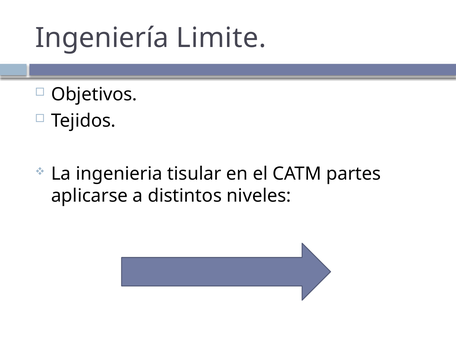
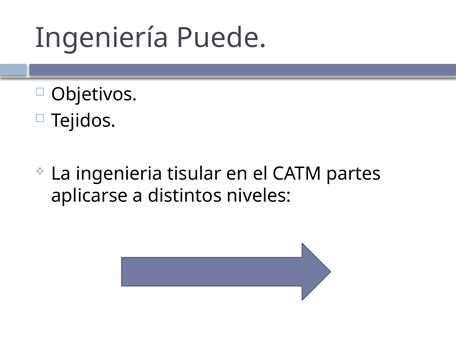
Limite: Limite -> Puede
